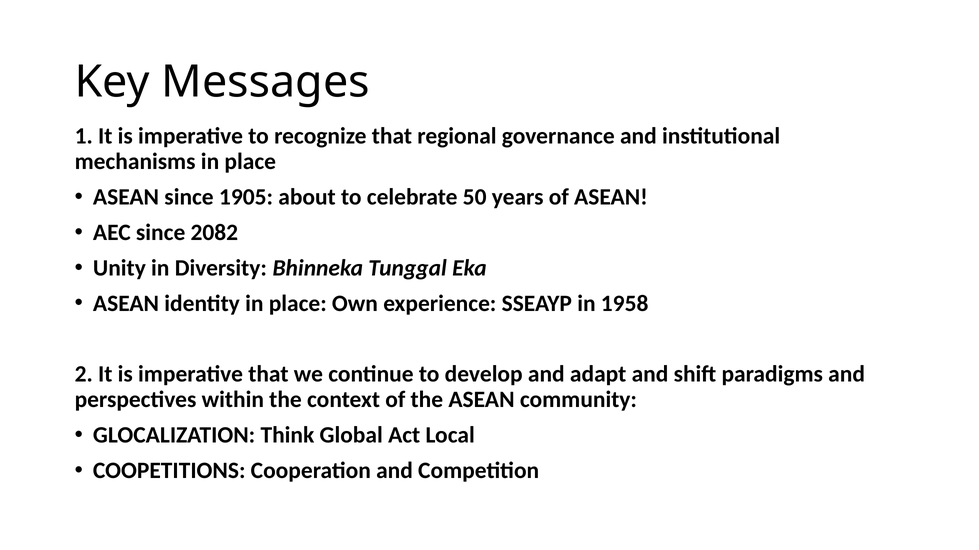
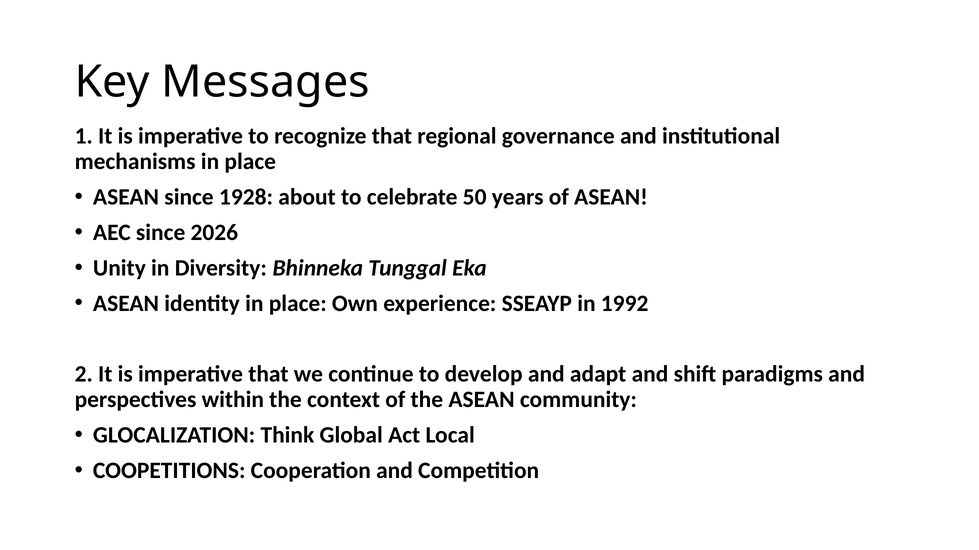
1905: 1905 -> 1928
2082: 2082 -> 2026
1958: 1958 -> 1992
